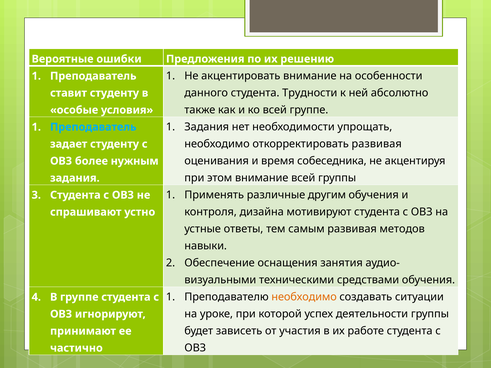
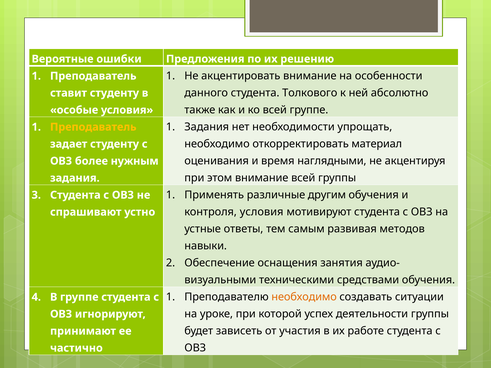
Трудности: Трудности -> Толкового
Преподаватель at (93, 127) colour: light blue -> yellow
откорректировать развивая: развивая -> материал
собеседника: собеседника -> наглядными
контроля дизайна: дизайна -> условия
